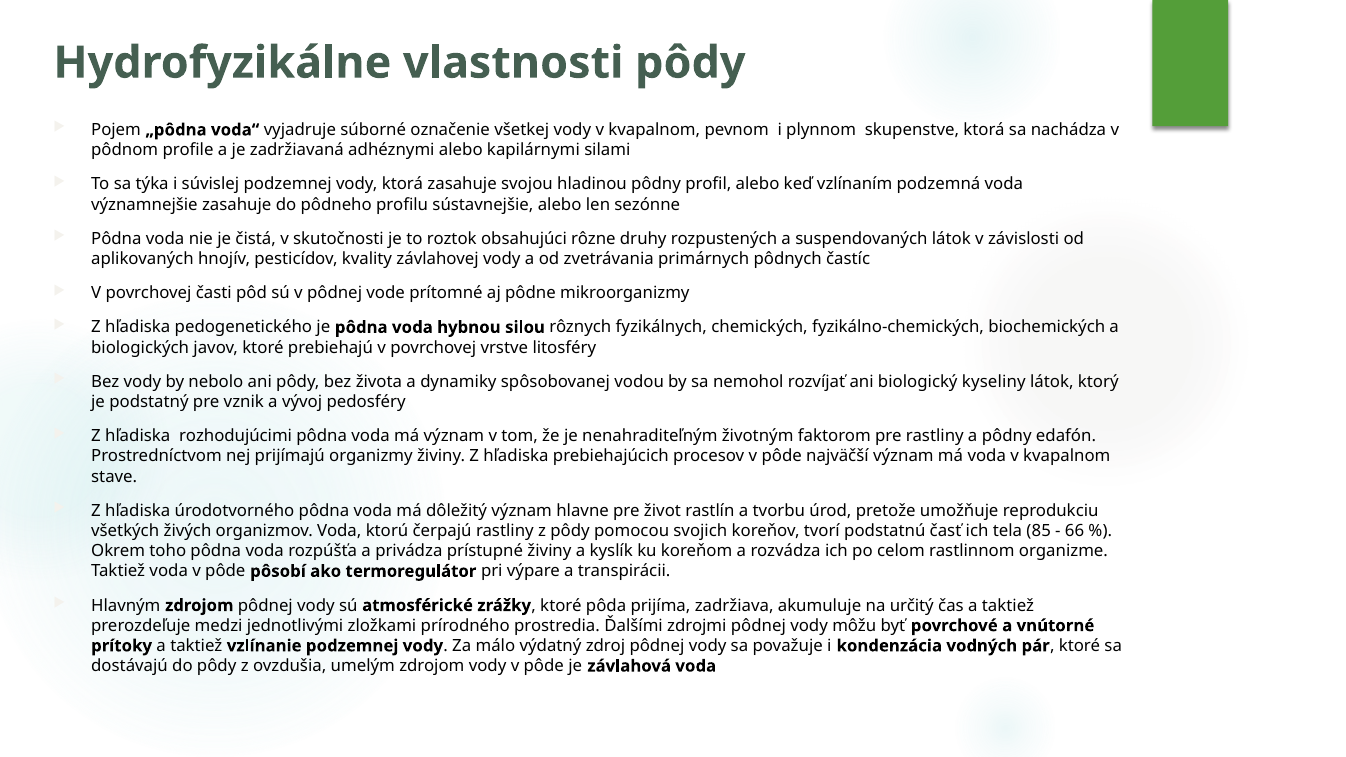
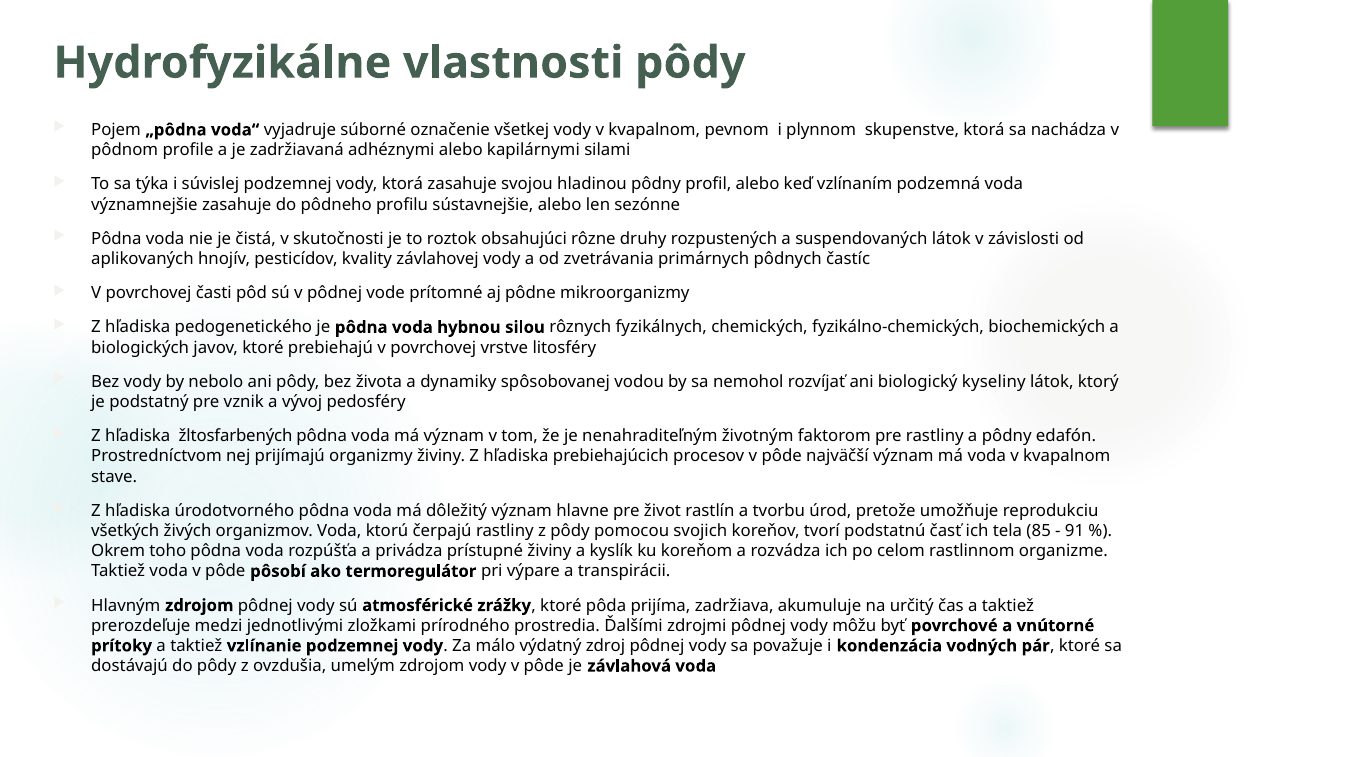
rozhodujúcimi: rozhodujúcimi -> žltosfarbených
66: 66 -> 91
